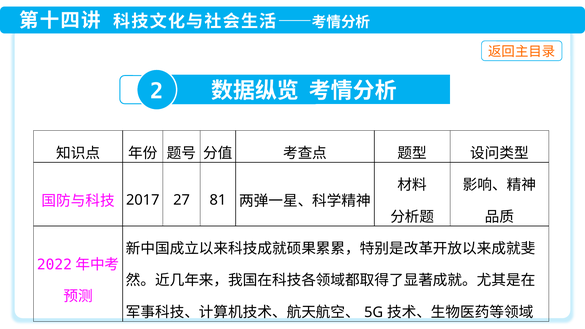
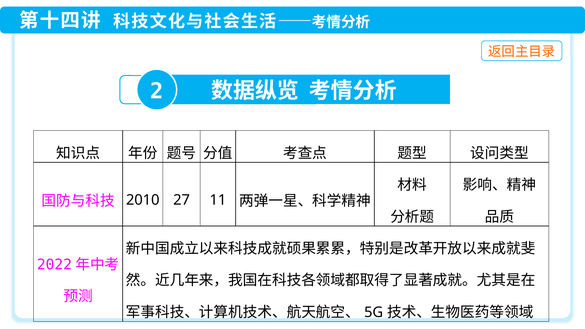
2017: 2017 -> 2010
81: 81 -> 11
